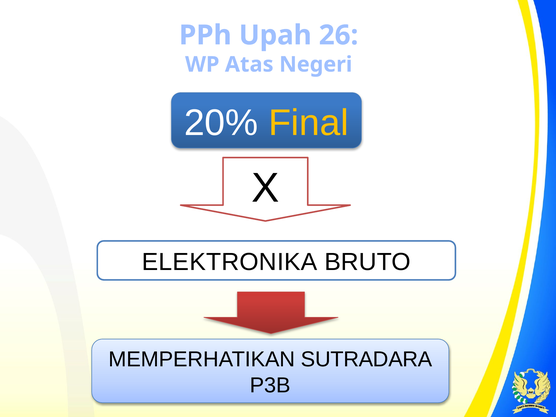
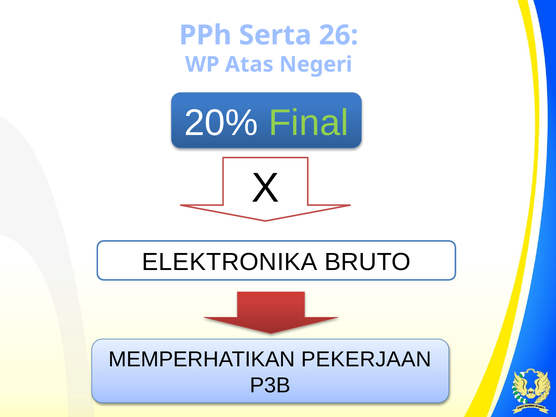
Upah: Upah -> Serta
Final colour: yellow -> light green
SUTRADARA: SUTRADARA -> PEKERJAAN
